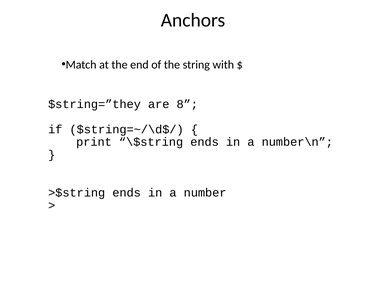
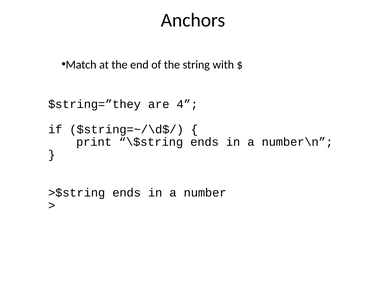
8: 8 -> 4
